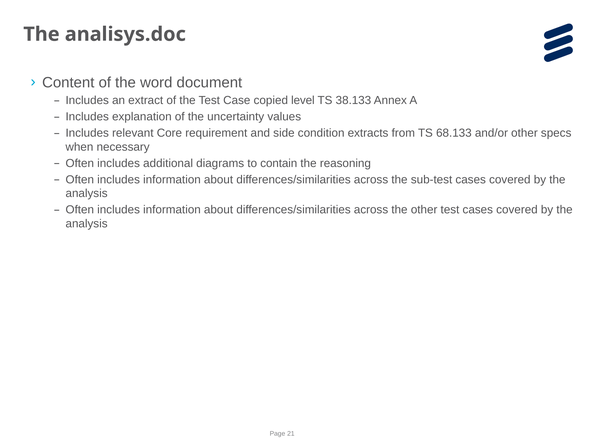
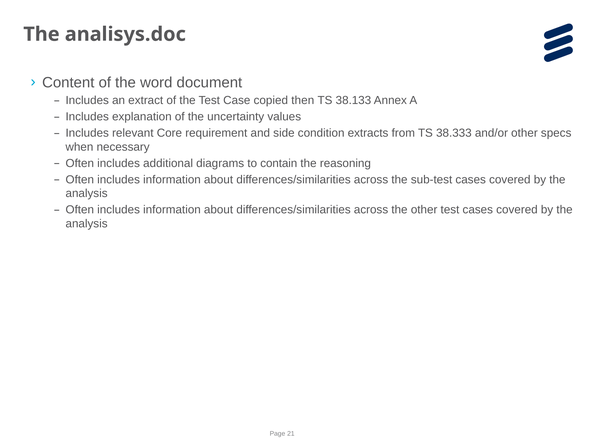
level: level -> then
68.133: 68.133 -> 38.333
